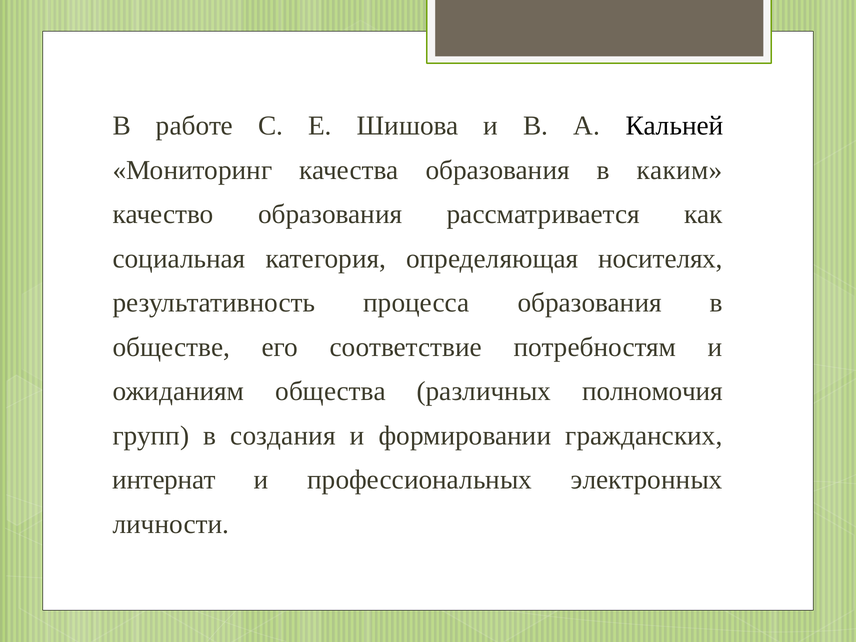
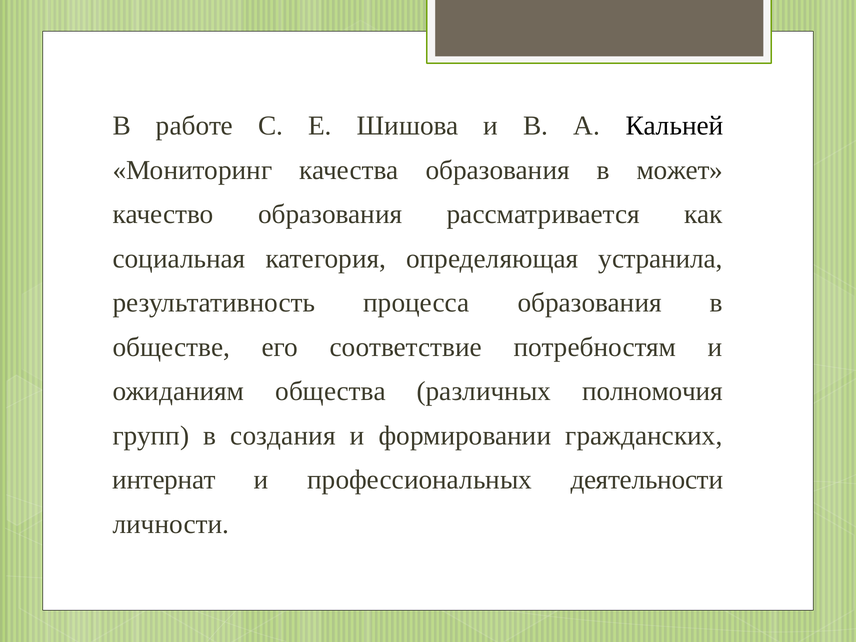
каким: каким -> может
носителях: носителях -> устранила
электронных: электронных -> деятельности
